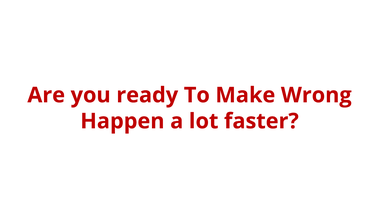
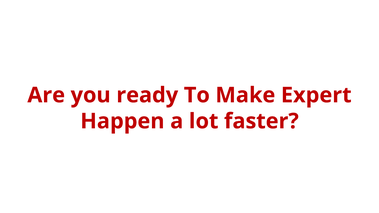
Wrong: Wrong -> Expert
